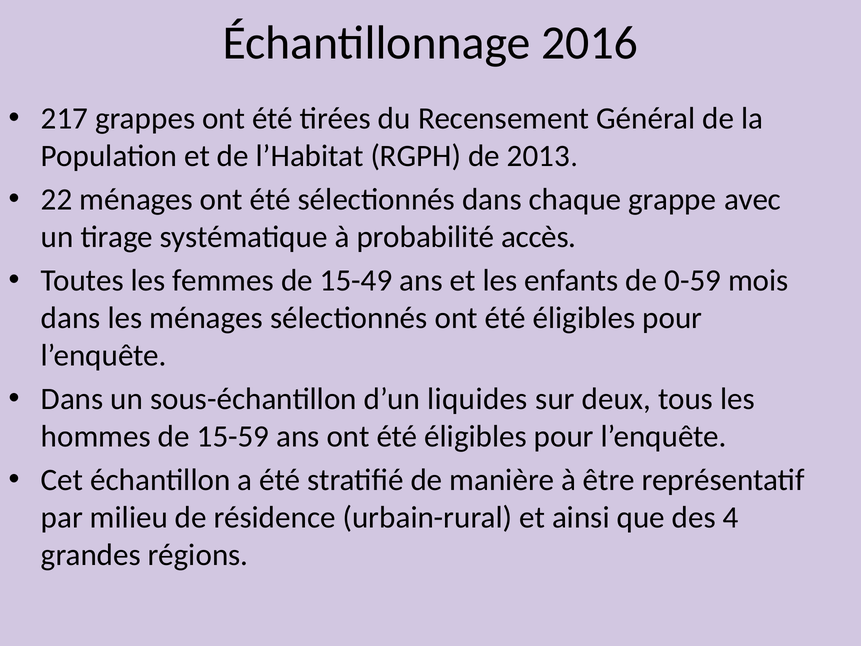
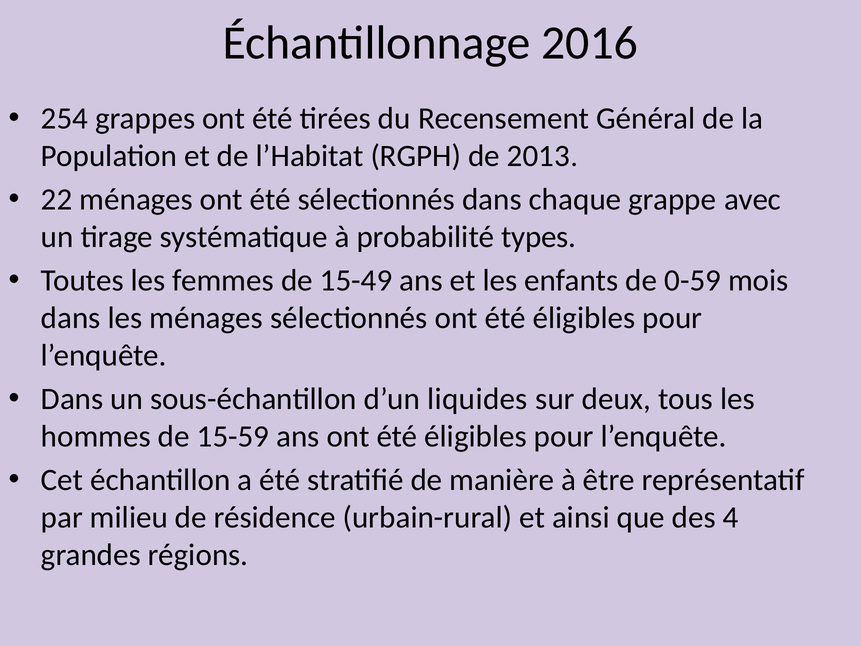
217: 217 -> 254
accès: accès -> types
